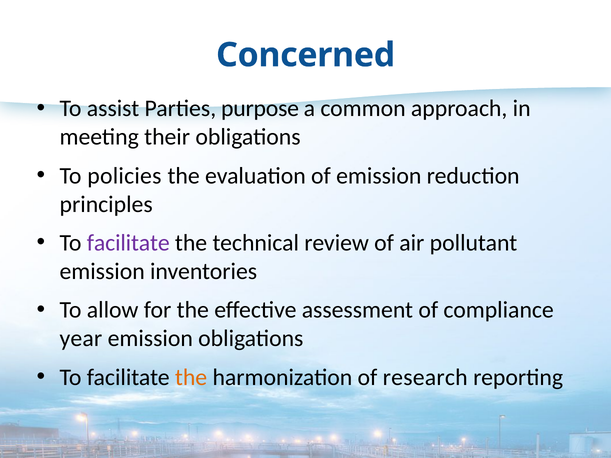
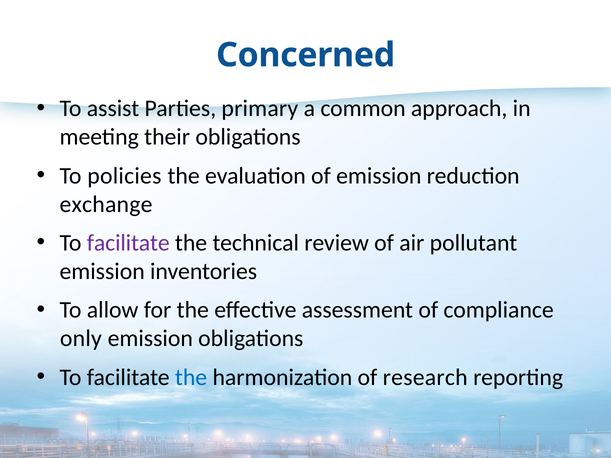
purpose: purpose -> primary
principles: principles -> exchange
year: year -> only
the at (191, 377) colour: orange -> blue
